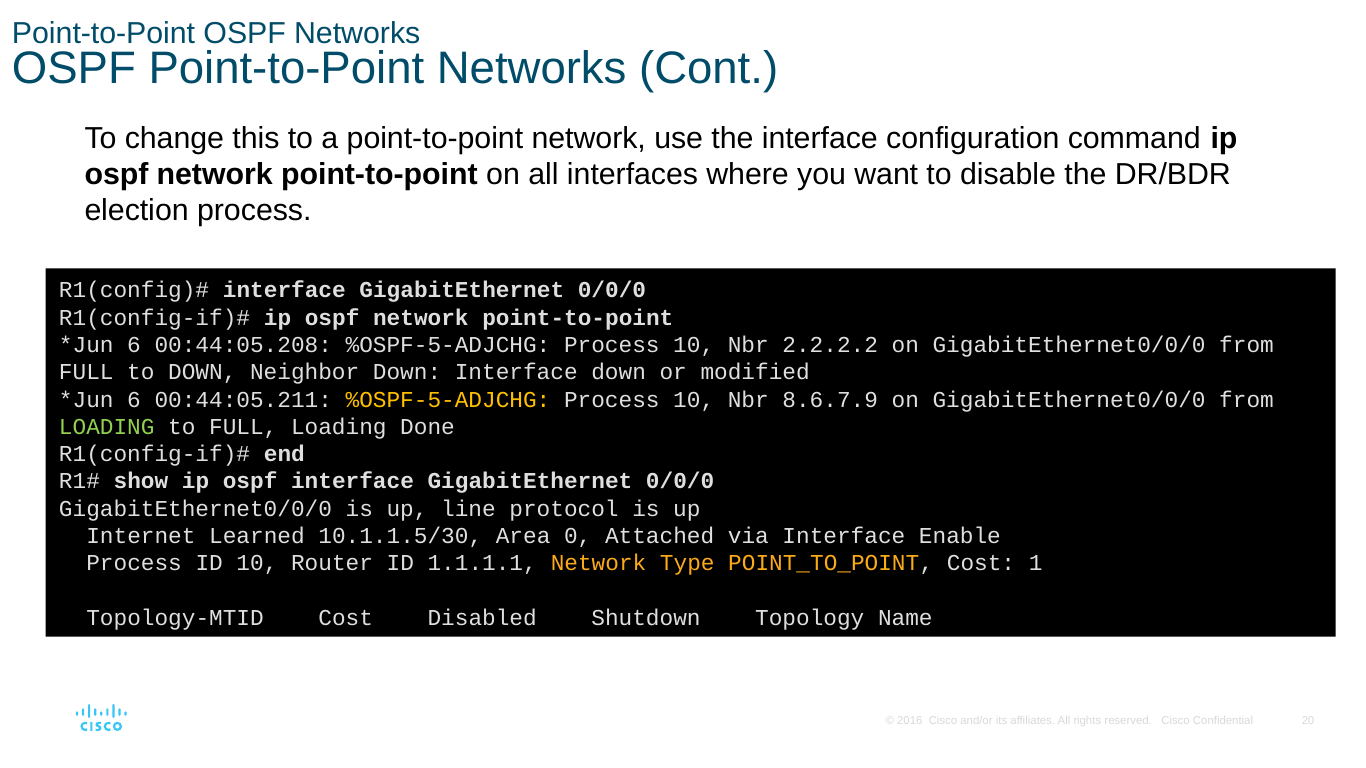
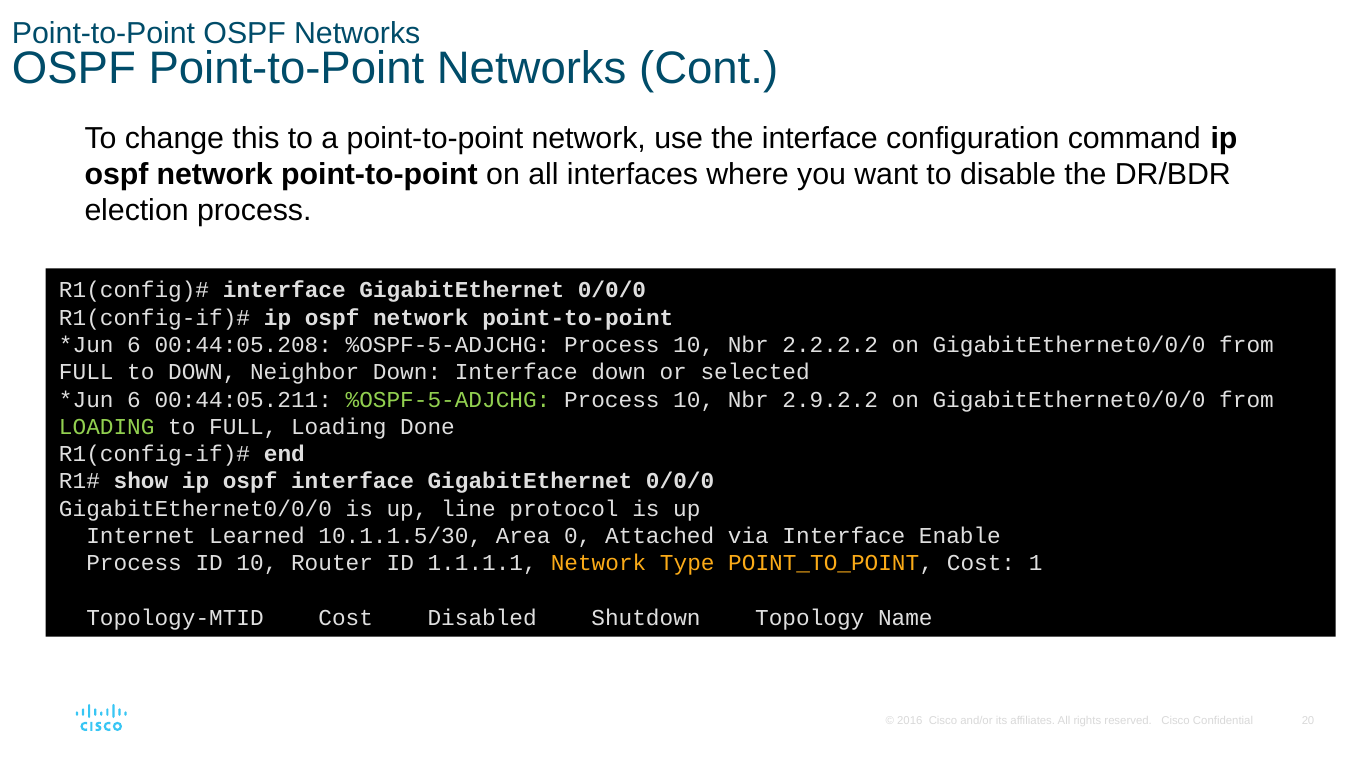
modified: modified -> selected
%OSPF-5-ADJCHG at (448, 400) colour: yellow -> light green
8.6.7.9: 8.6.7.9 -> 2.9.2.2
